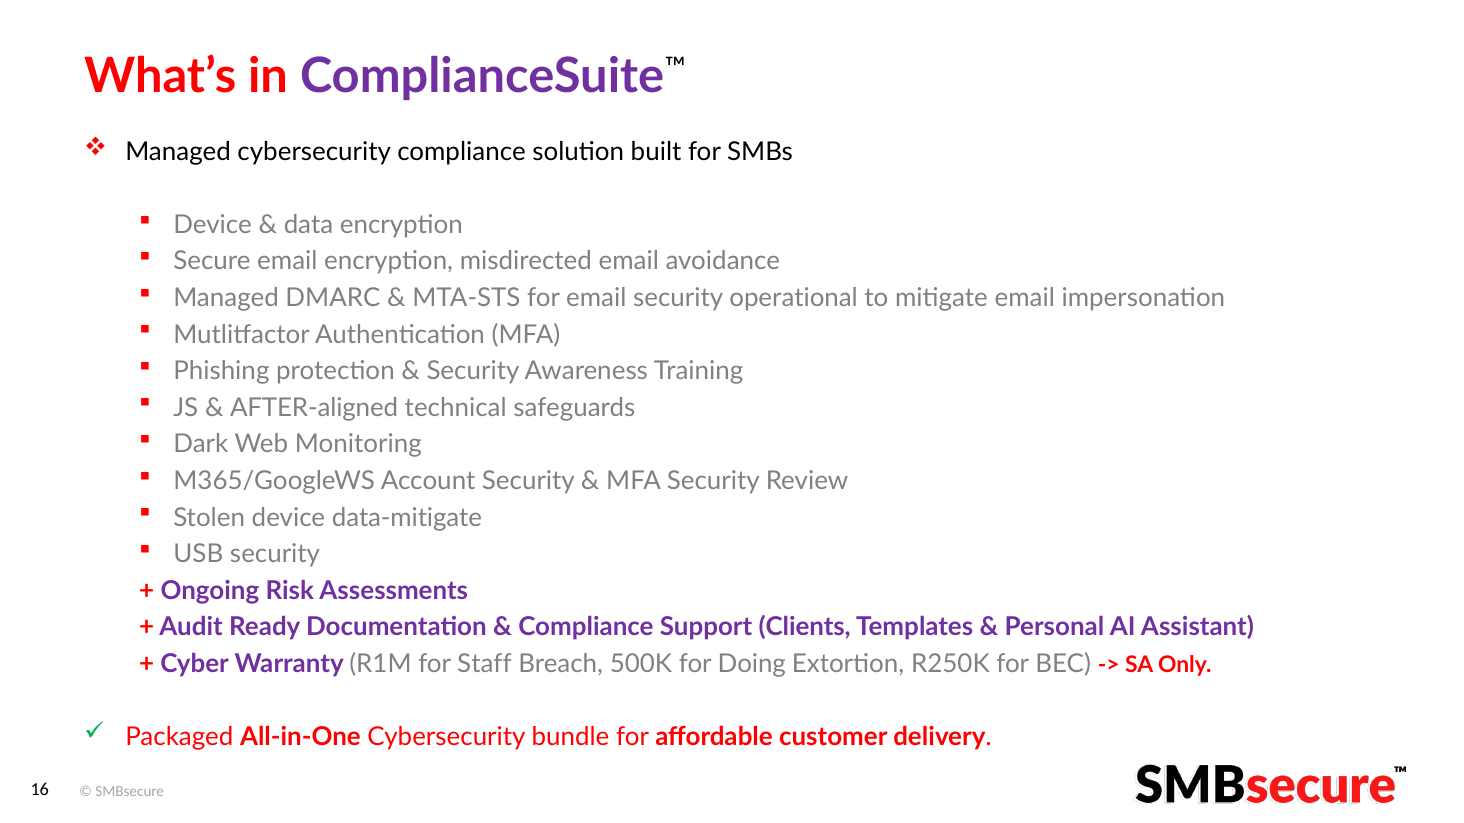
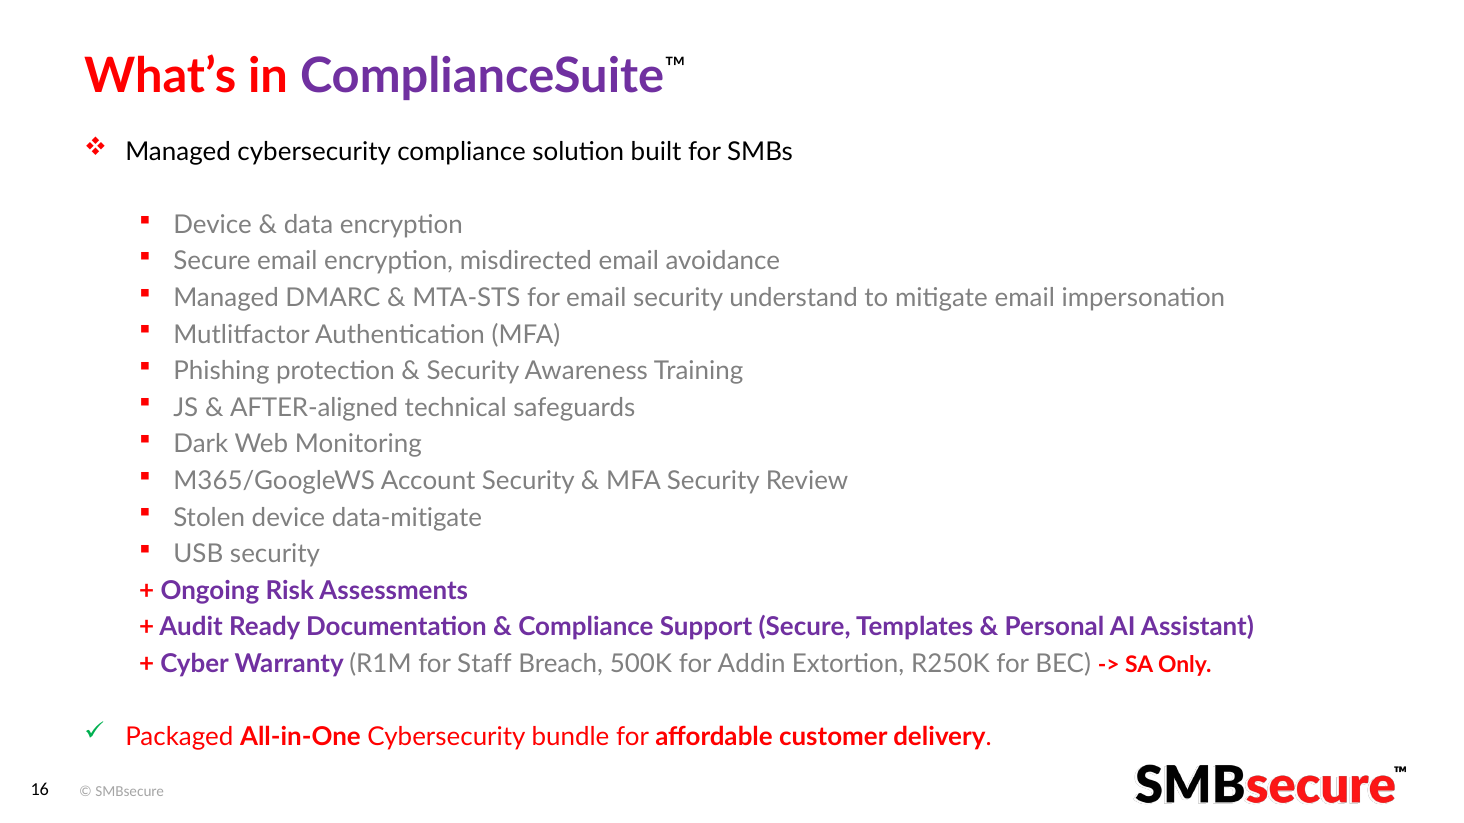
operational: operational -> understand
Support Clients: Clients -> Secure
Doing: Doing -> Addin
